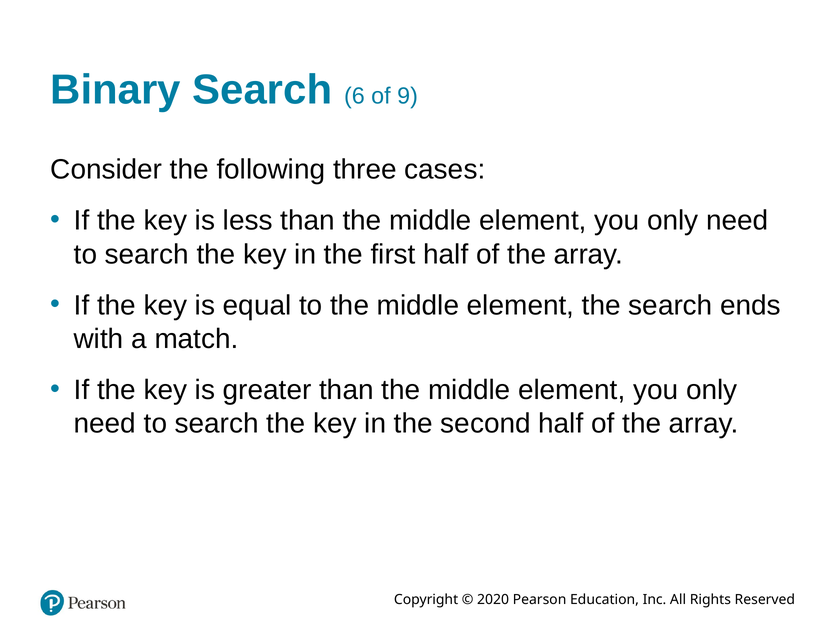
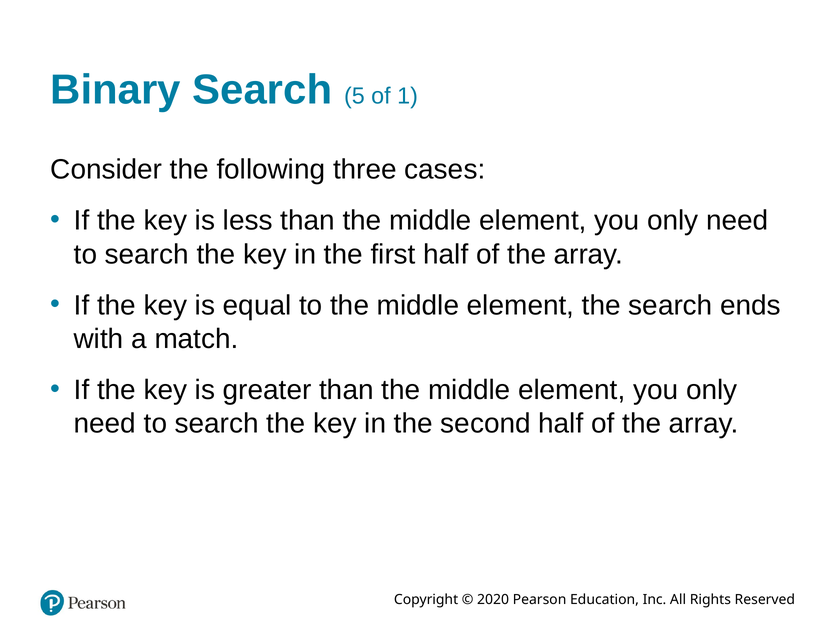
6: 6 -> 5
9: 9 -> 1
